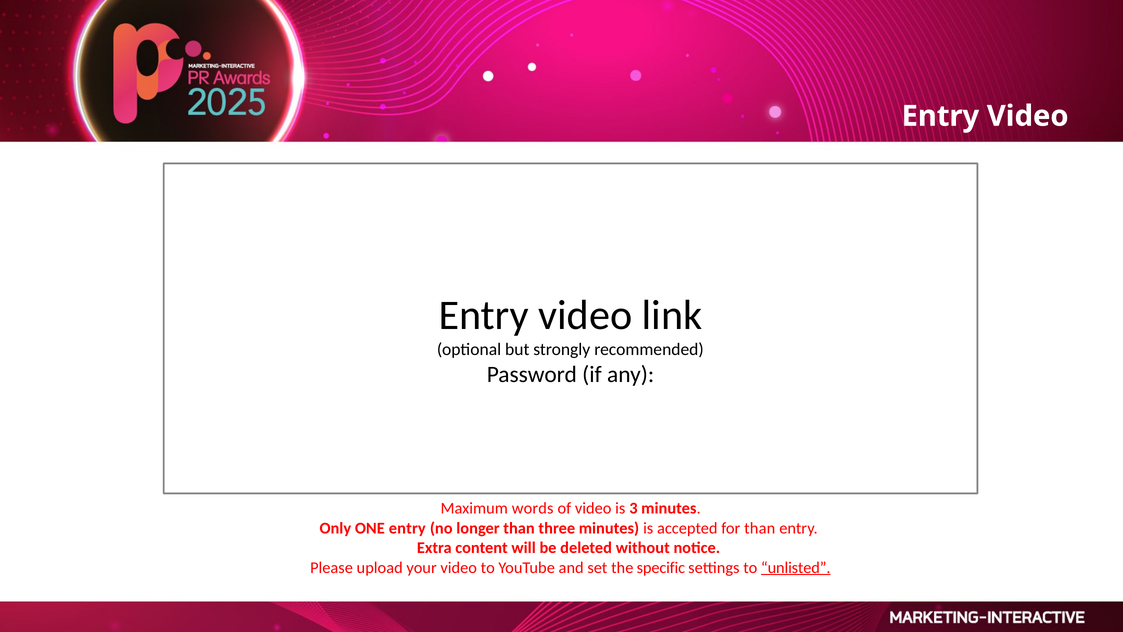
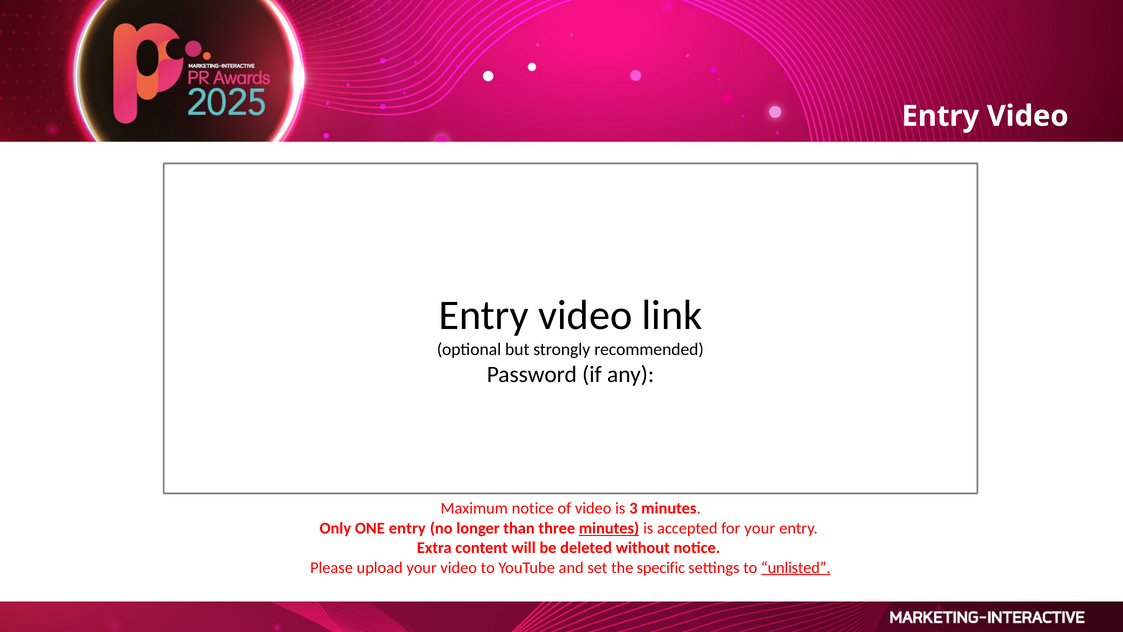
Maximum words: words -> notice
minutes at (609, 528) underline: none -> present
for than: than -> your
